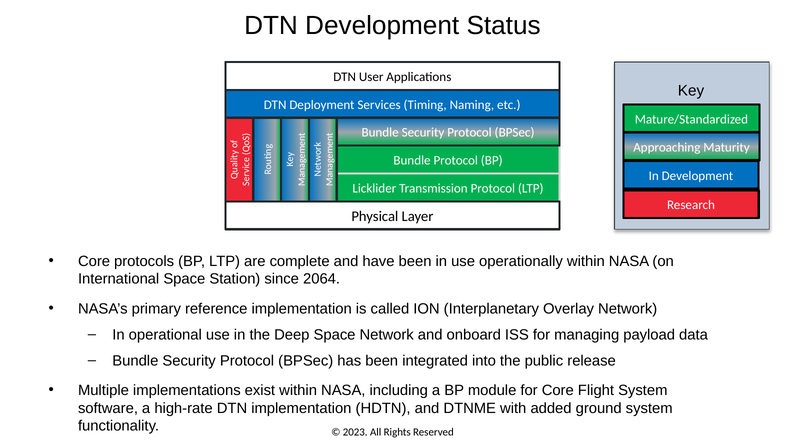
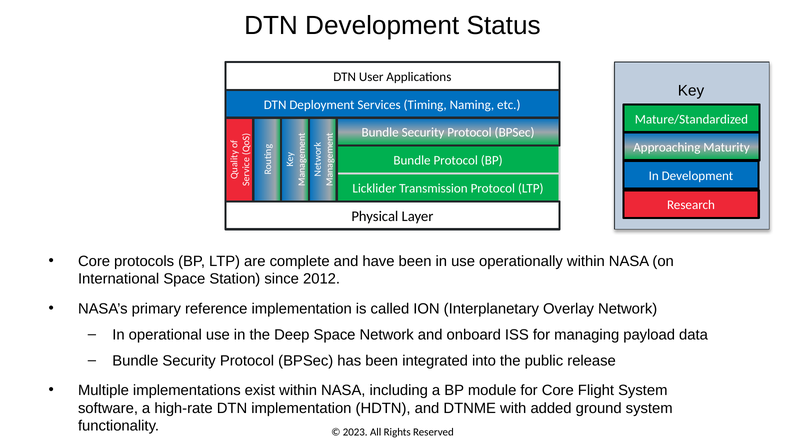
2064: 2064 -> 2012
